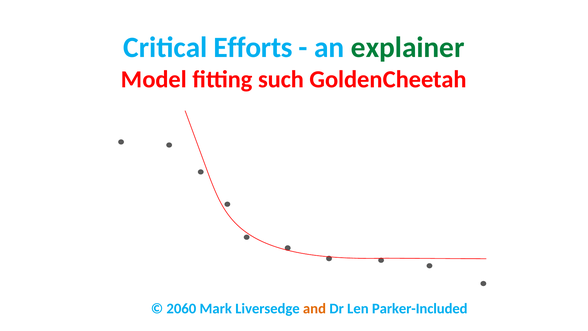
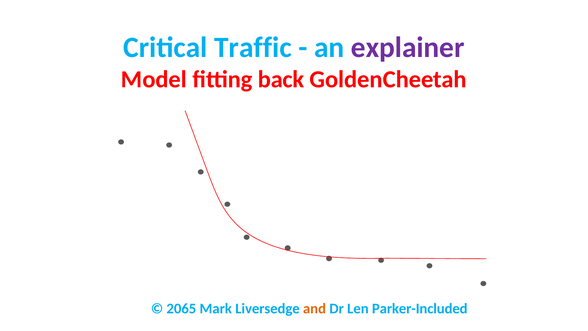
Efforts: Efforts -> Traffic
explainer colour: green -> purple
such: such -> back
2060: 2060 -> 2065
